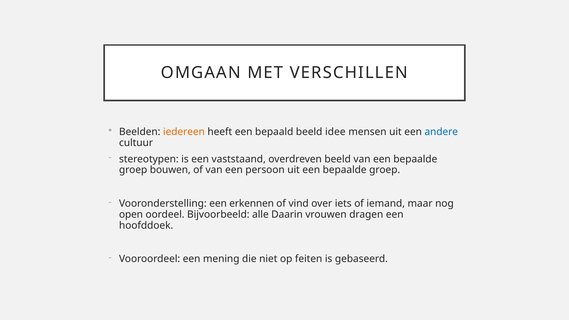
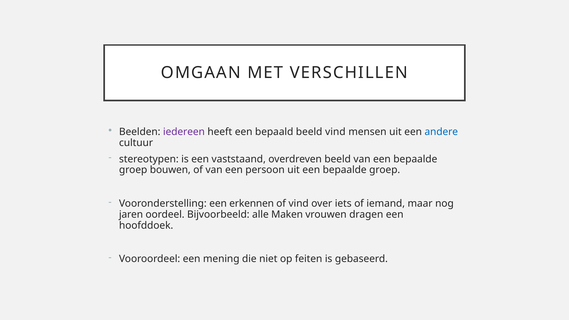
iedereen colour: orange -> purple
beeld idee: idee -> vind
open: open -> jaren
Daarin: Daarin -> Maken
